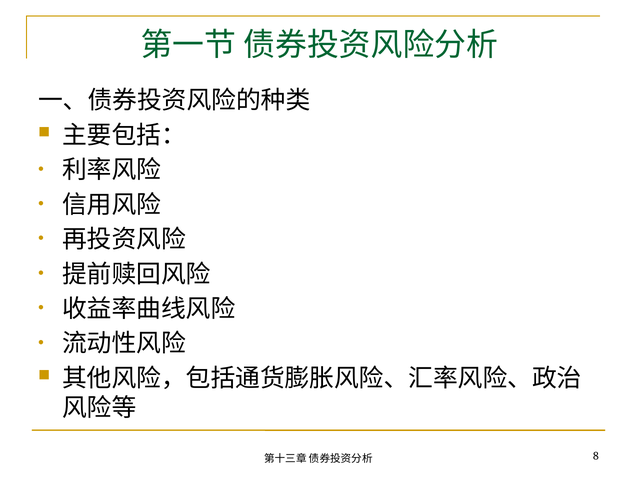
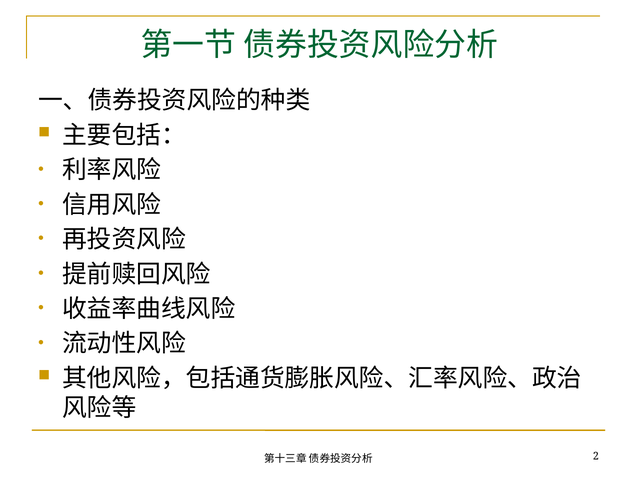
8: 8 -> 2
